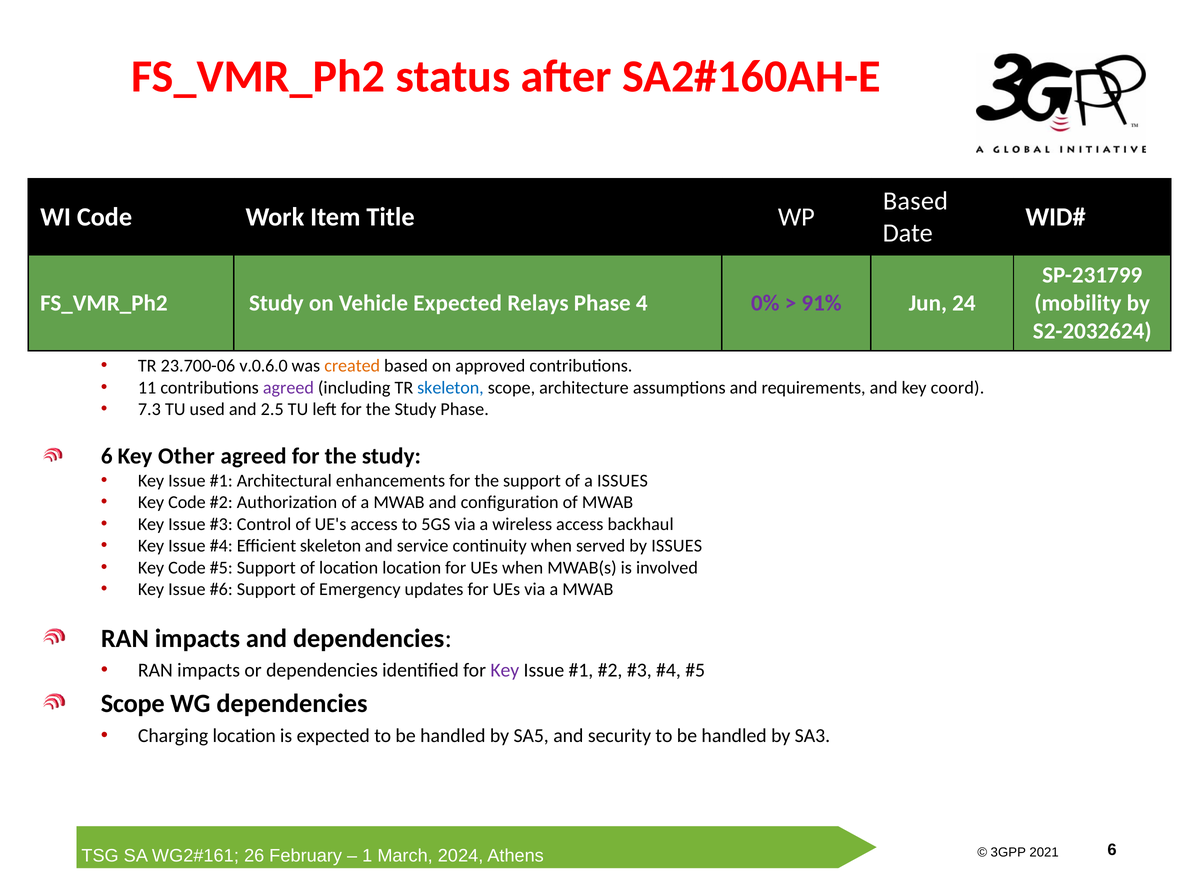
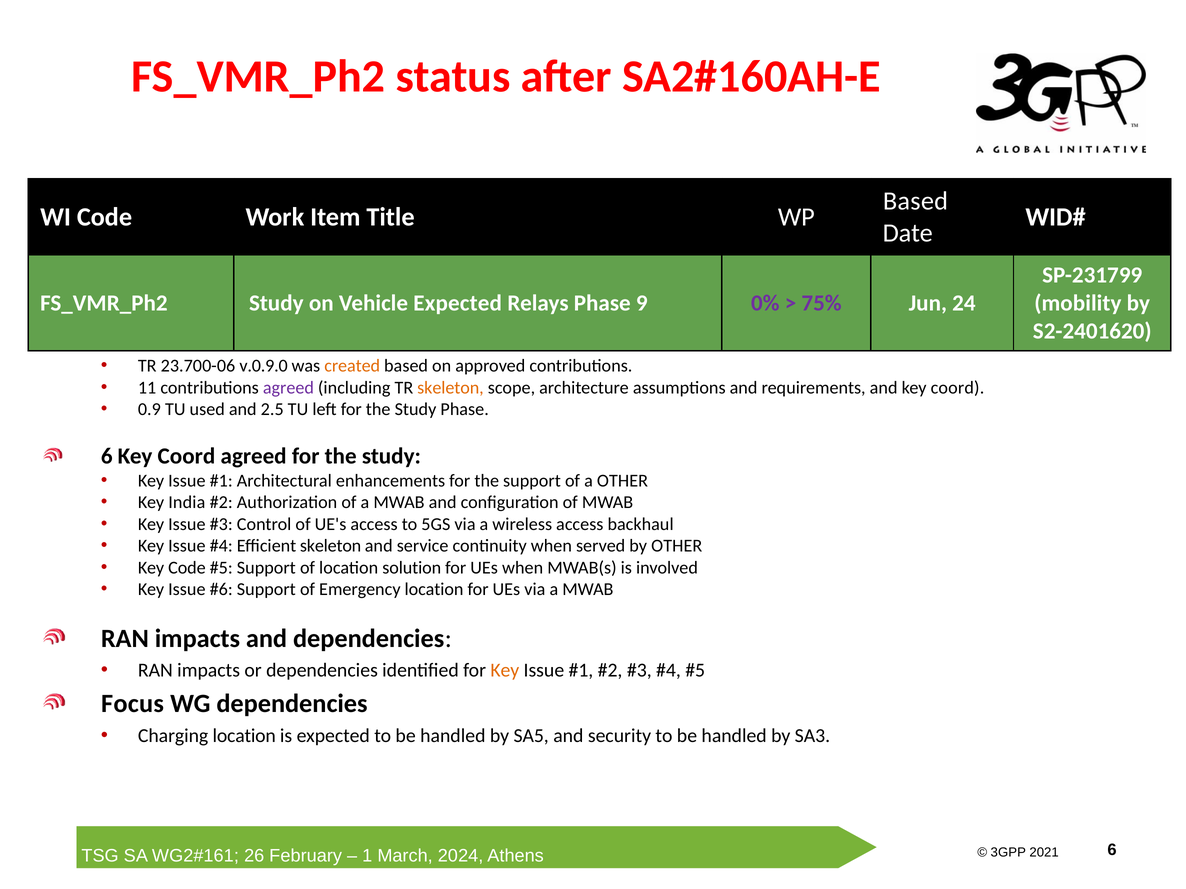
4: 4 -> 9
91%: 91% -> 75%
S2-2032624: S2-2032624 -> S2-2401620
v.0.6.0: v.0.6.0 -> v.0.9.0
skeleton at (450, 388) colour: blue -> orange
7.3: 7.3 -> 0.9
6 Key Other: Other -> Coord
a ISSUES: ISSUES -> OTHER
Code at (187, 503): Code -> India
by ISSUES: ISSUES -> OTHER
location location: location -> solution
Emergency updates: updates -> location
Key at (505, 671) colour: purple -> orange
Scope at (133, 704): Scope -> Focus
